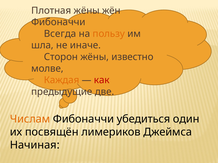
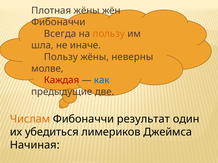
Сторон at (61, 57): Сторон -> Пользу
известно: известно -> неверны
Каждая colour: orange -> red
как colour: red -> blue
убедиться: убедиться -> результат
посвящён: посвящён -> убедиться
